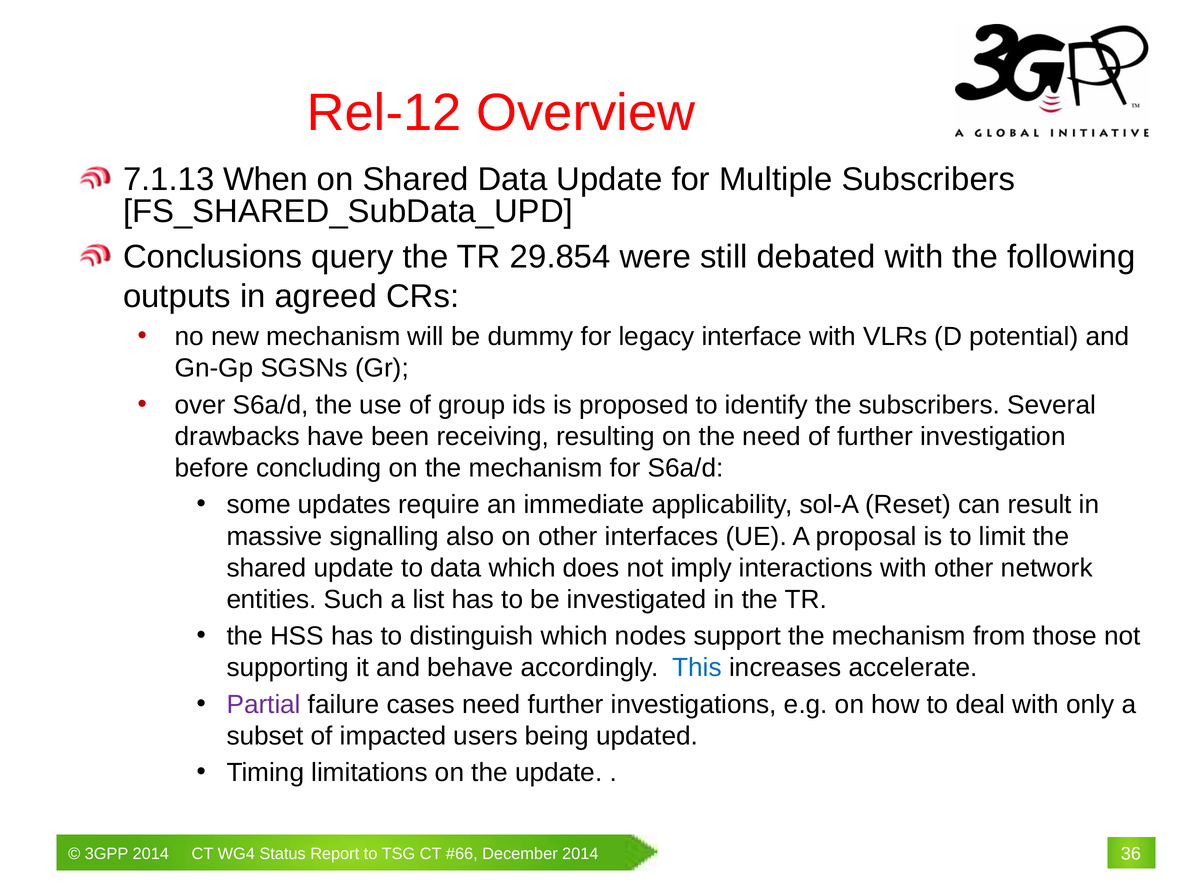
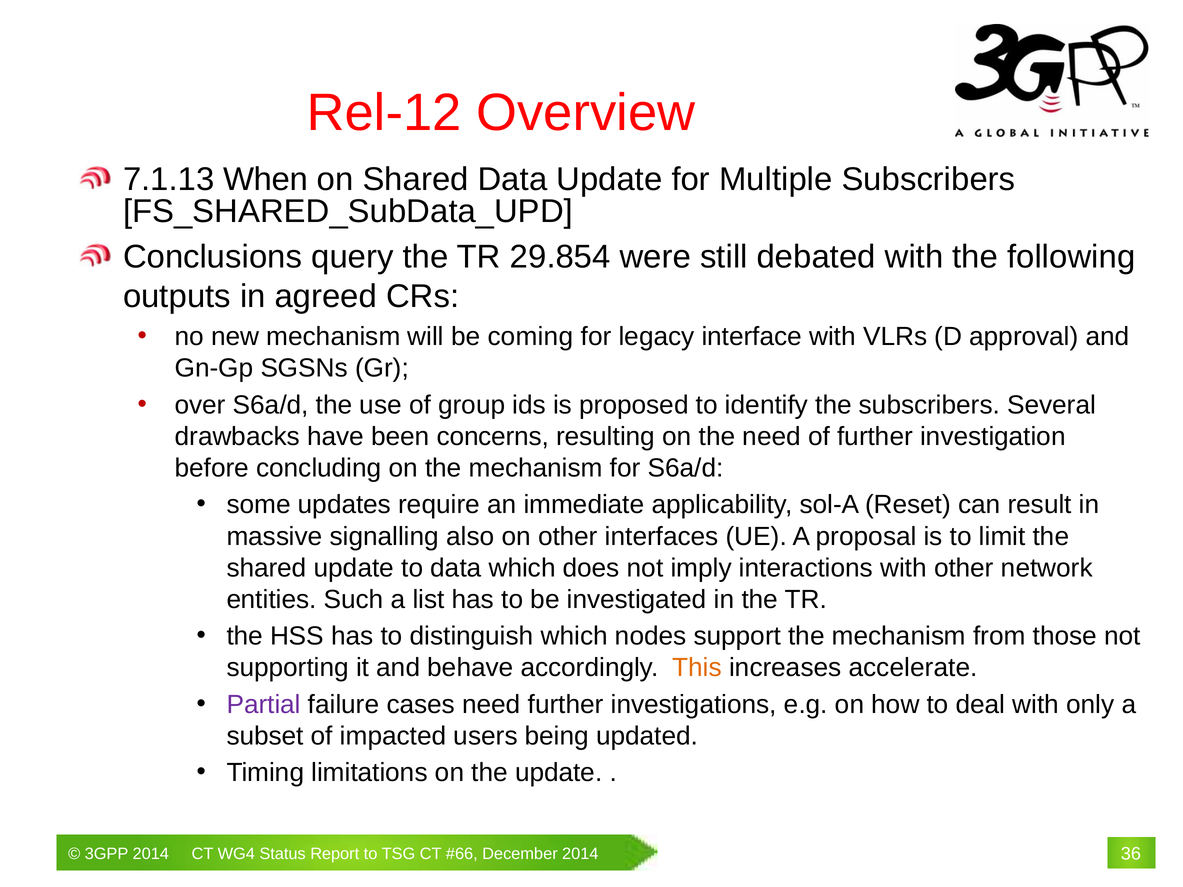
dummy: dummy -> coming
potential: potential -> approval
receiving: receiving -> concerns
This colour: blue -> orange
